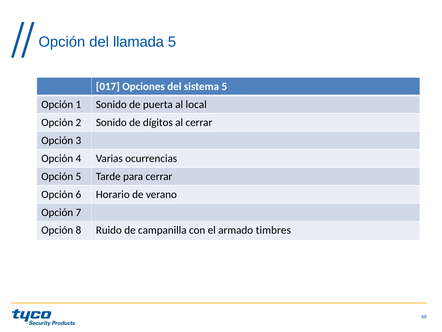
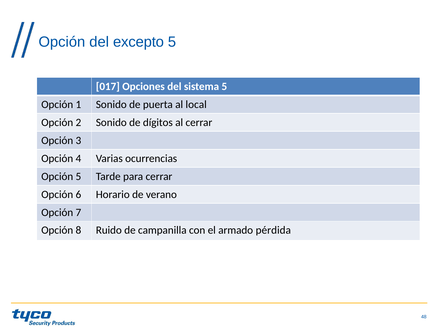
llamada: llamada -> excepto
timbres: timbres -> pérdida
